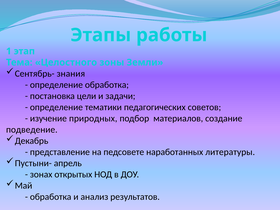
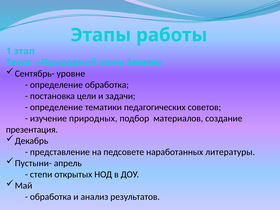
Целостного: Целостного -> Природной
знания: знания -> уровне
подведение: подведение -> презентация
зонах: зонах -> степи
